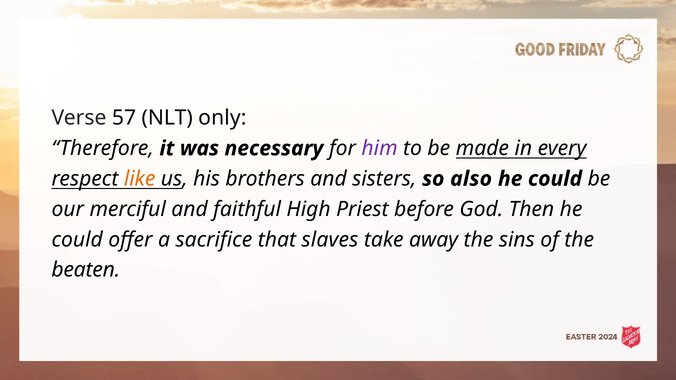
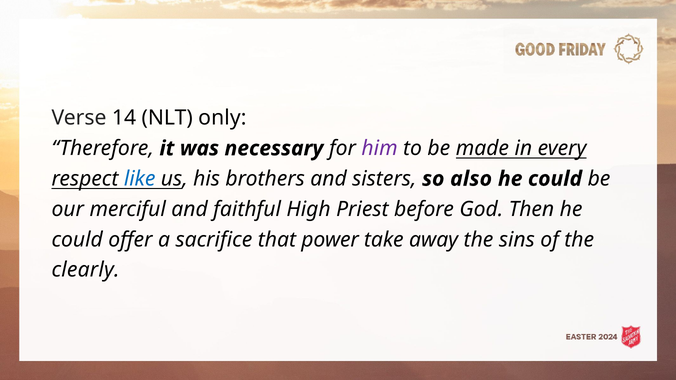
57: 57 -> 14
like colour: orange -> blue
slaves: slaves -> power
beaten: beaten -> clearly
